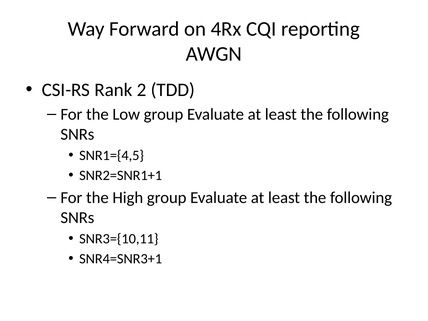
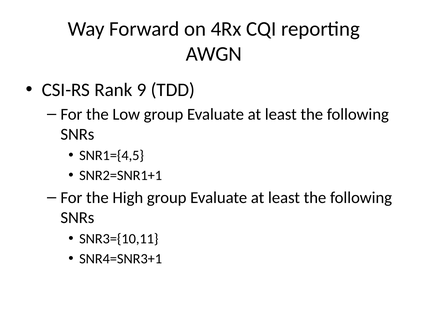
2: 2 -> 9
